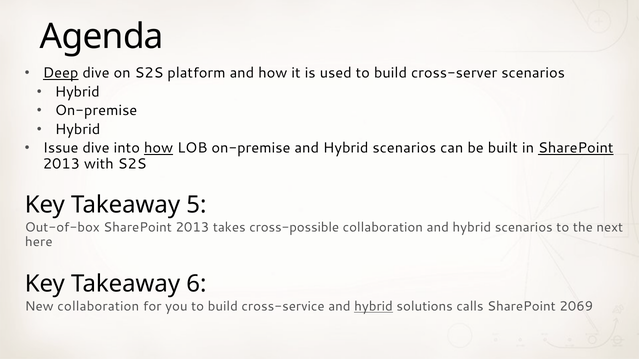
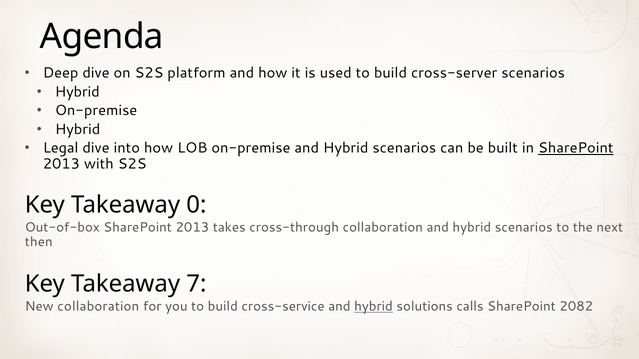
Deep underline: present -> none
Issue: Issue -> Legal
how at (159, 148) underline: present -> none
5: 5 -> 0
cross-possible: cross-possible -> cross-through
here: here -> then
6: 6 -> 7
2069: 2069 -> 2082
